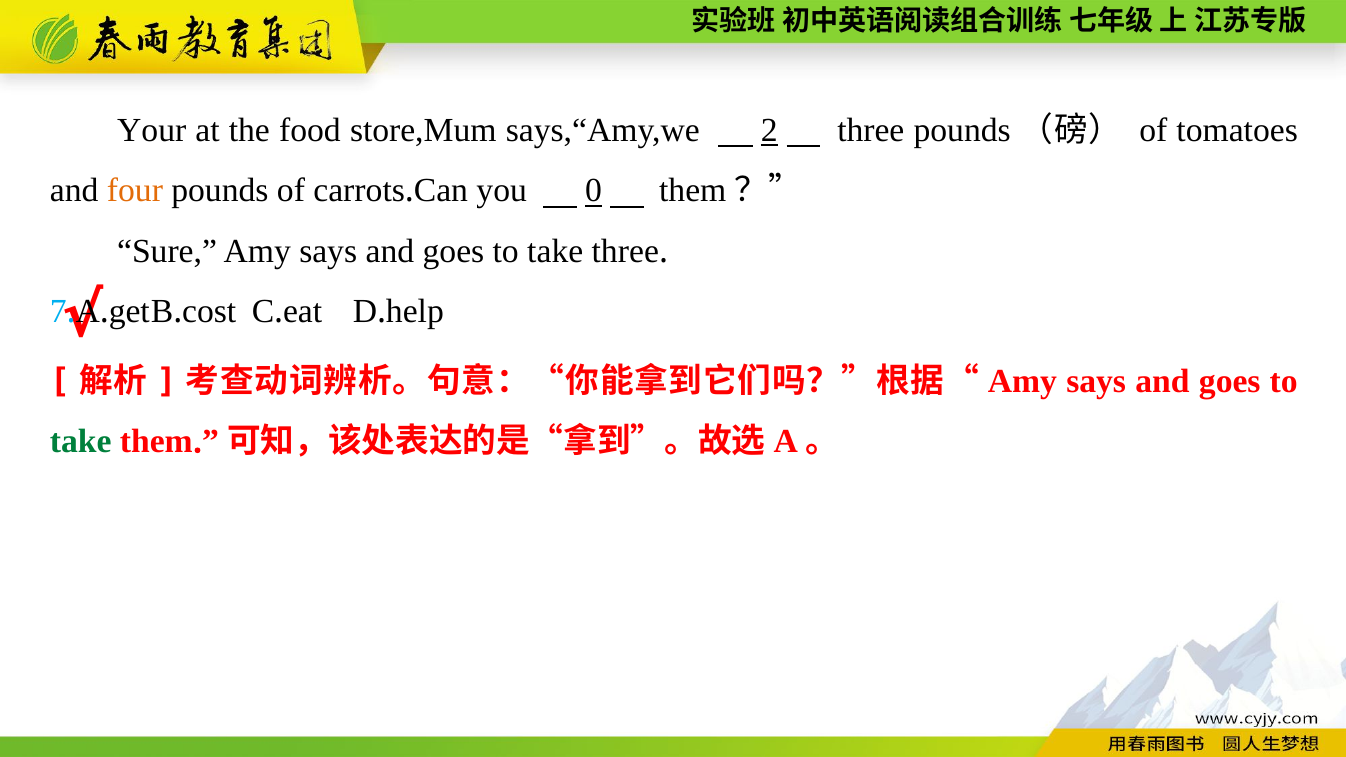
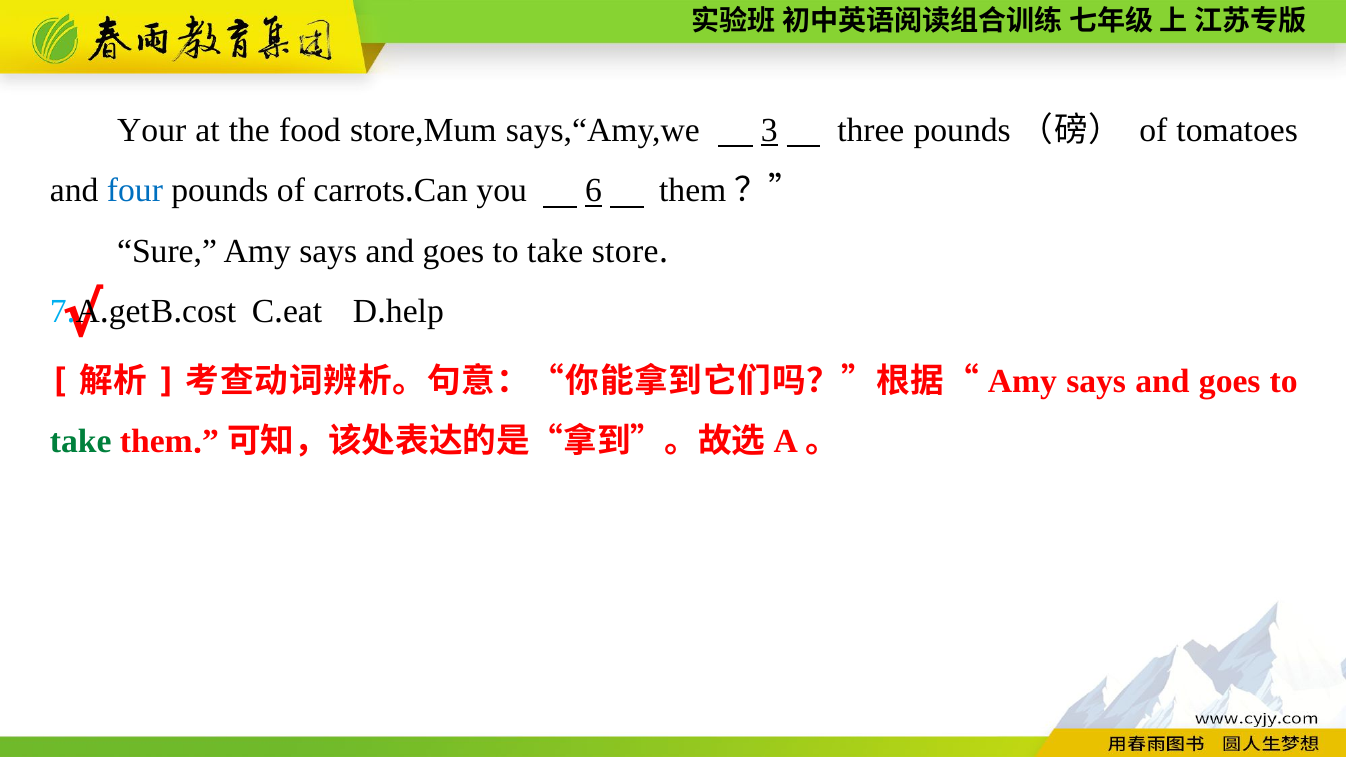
2: 2 -> 3
four colour: orange -> blue
0: 0 -> 6
take three: three -> store
